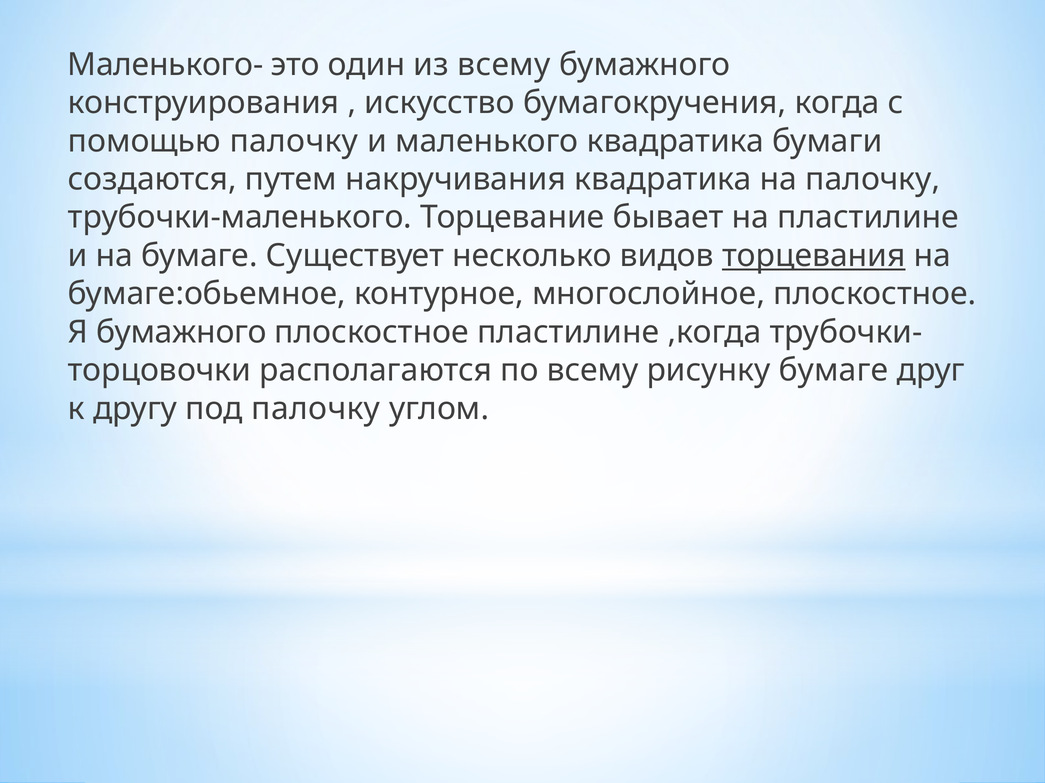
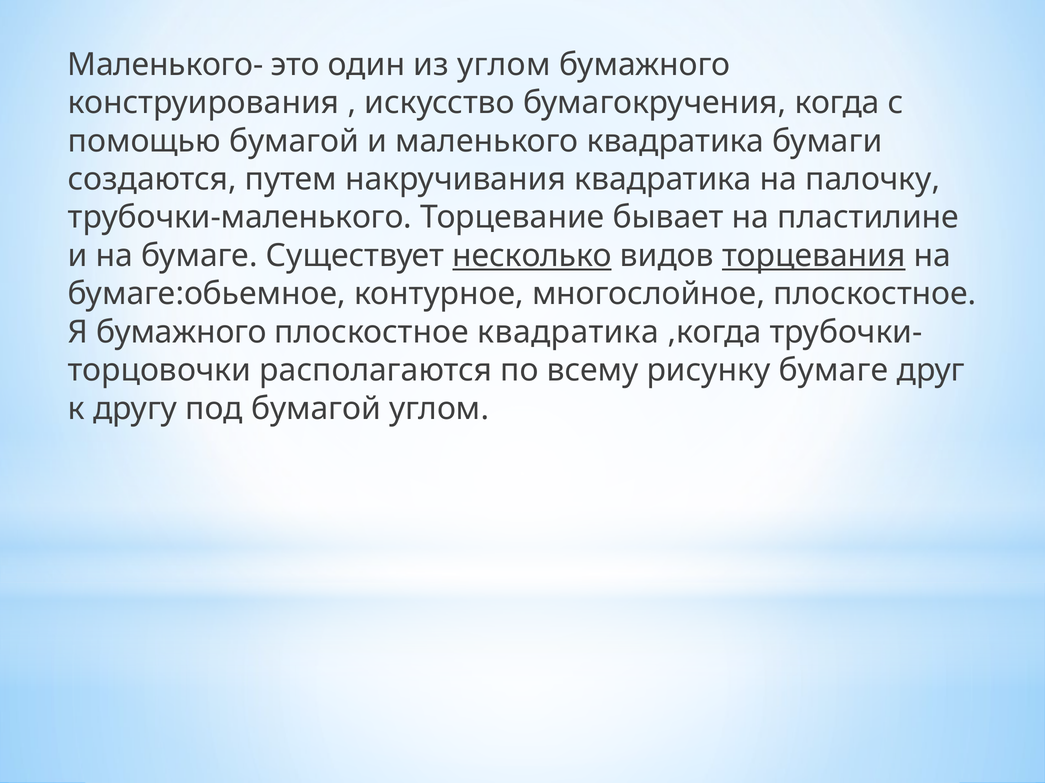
из всему: всему -> углом
помощью палочку: палочку -> бумагой
несколько underline: none -> present
плоскостное пластилине: пластилине -> квадратика
под палочку: палочку -> бумагой
